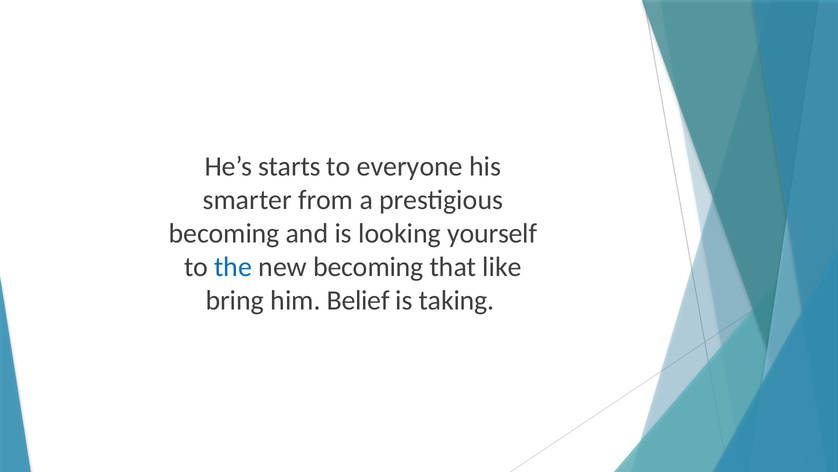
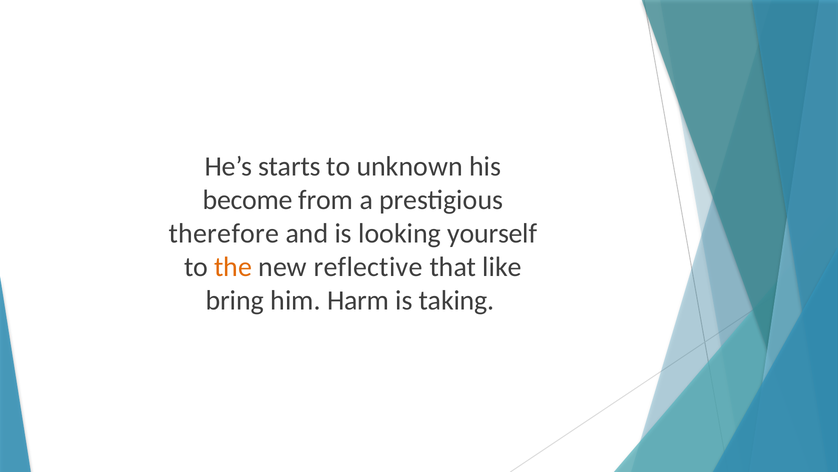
everyone: everyone -> unknown
smarter: smarter -> become
becoming at (224, 233): becoming -> therefore
the colour: blue -> orange
new becoming: becoming -> reflective
Belief: Belief -> Harm
